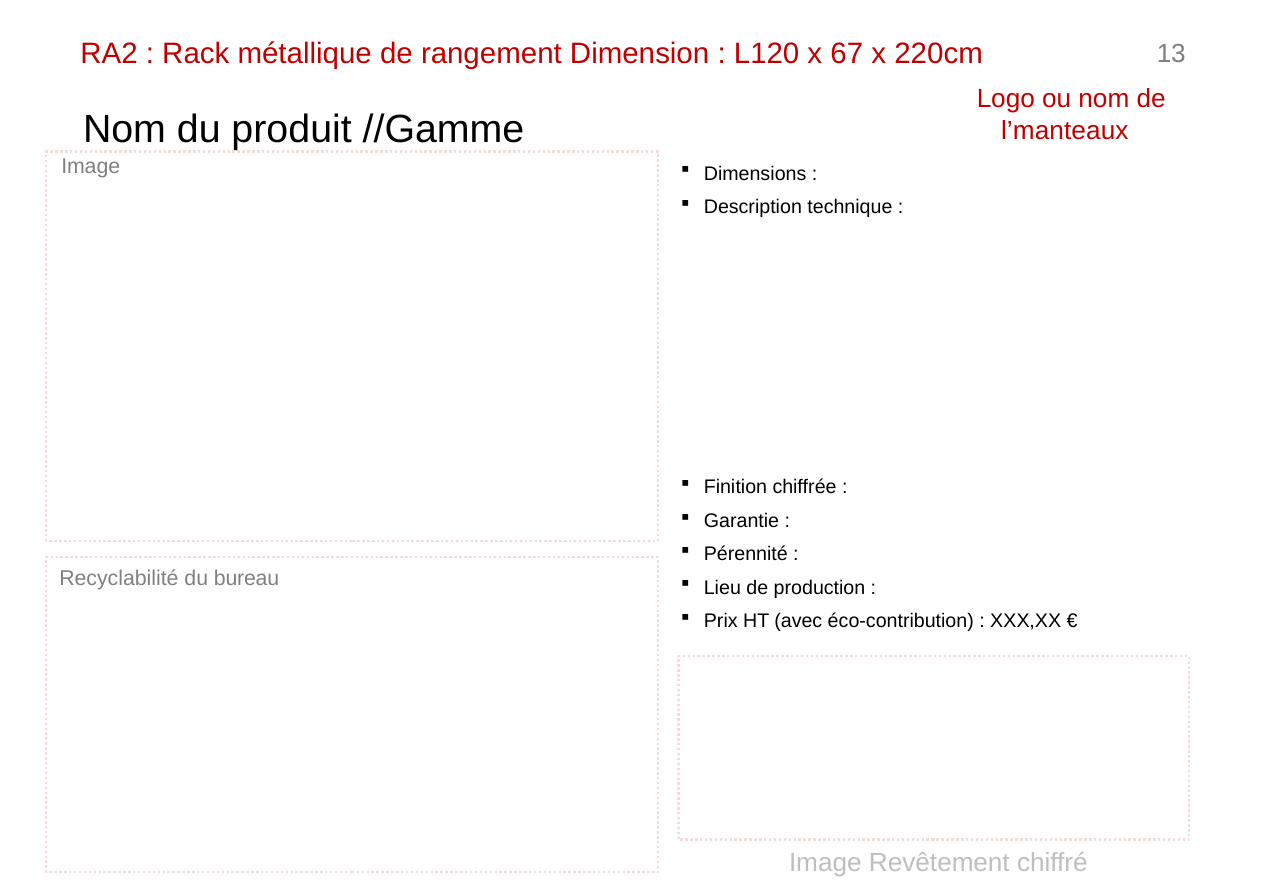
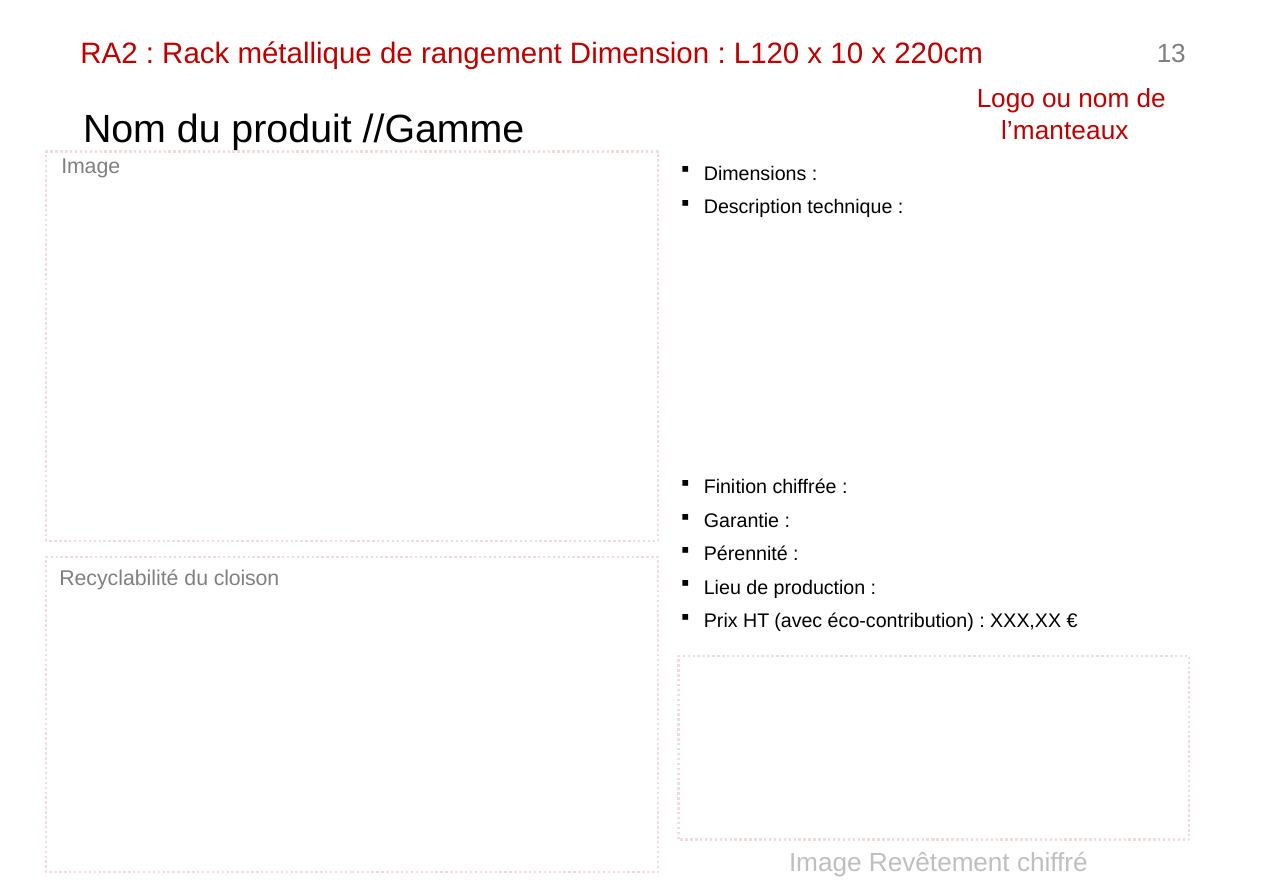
67: 67 -> 10
bureau: bureau -> cloison
